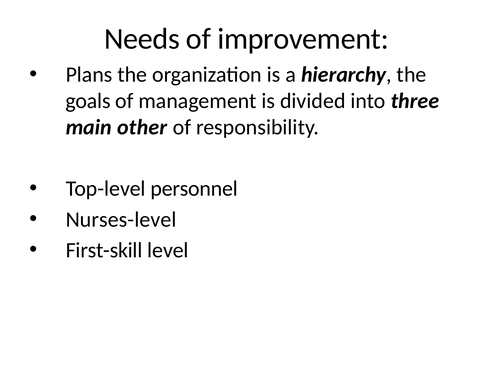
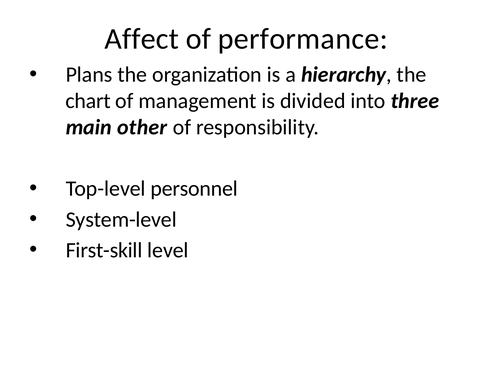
Needs: Needs -> Affect
improvement: improvement -> performance
goals: goals -> chart
Nurses-level: Nurses-level -> System-level
